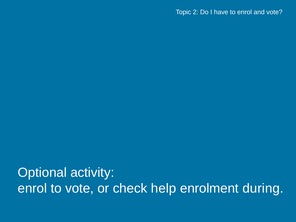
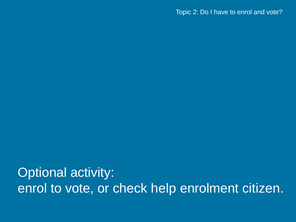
during: during -> citizen
